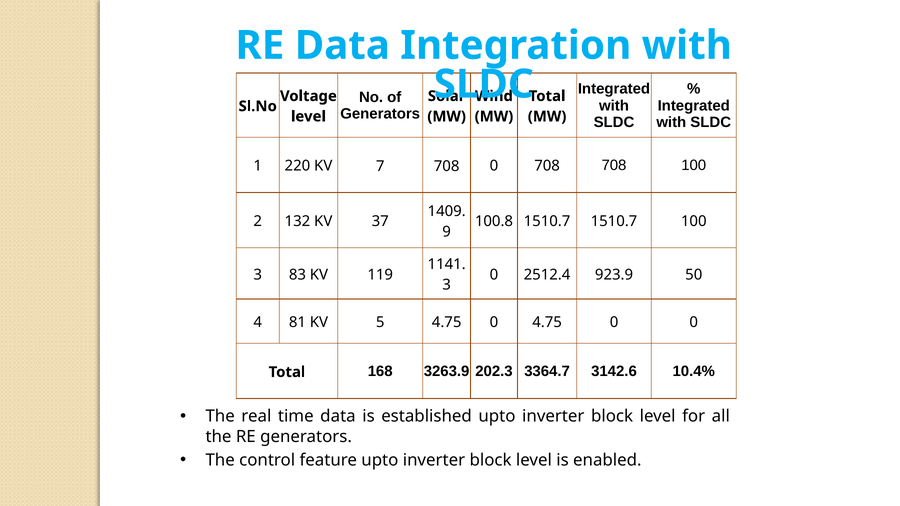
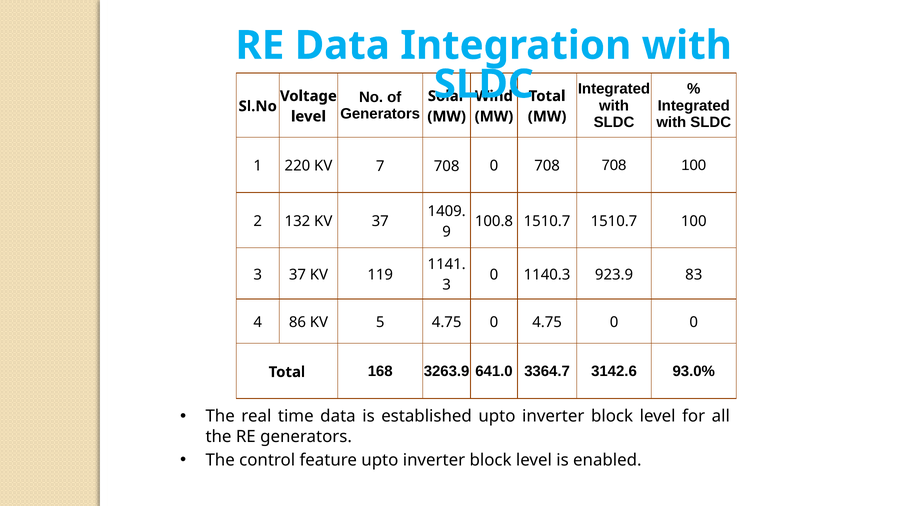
3 83: 83 -> 37
2512.4: 2512.4 -> 1140.3
50: 50 -> 83
81: 81 -> 86
202.3: 202.3 -> 641.0
10.4%: 10.4% -> 93.0%
